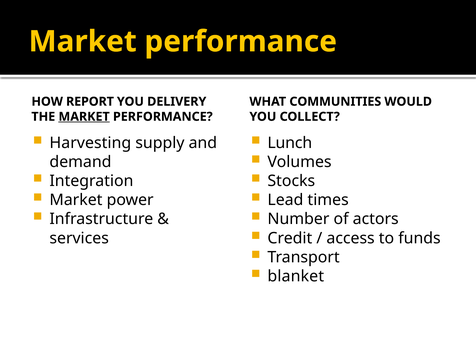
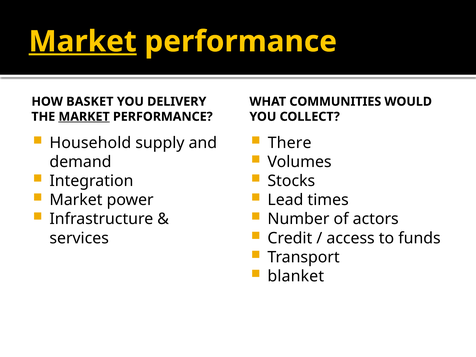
Market at (83, 42) underline: none -> present
REPORT: REPORT -> BASKET
Harvesting: Harvesting -> Household
Lunch: Lunch -> There
